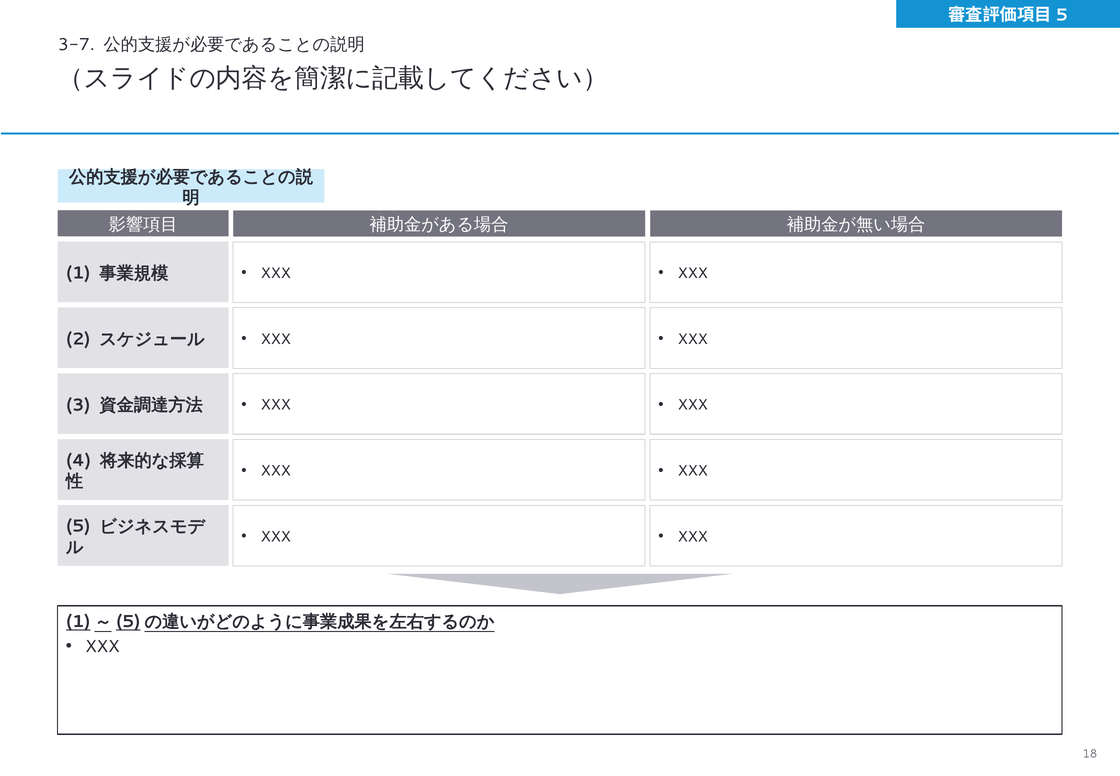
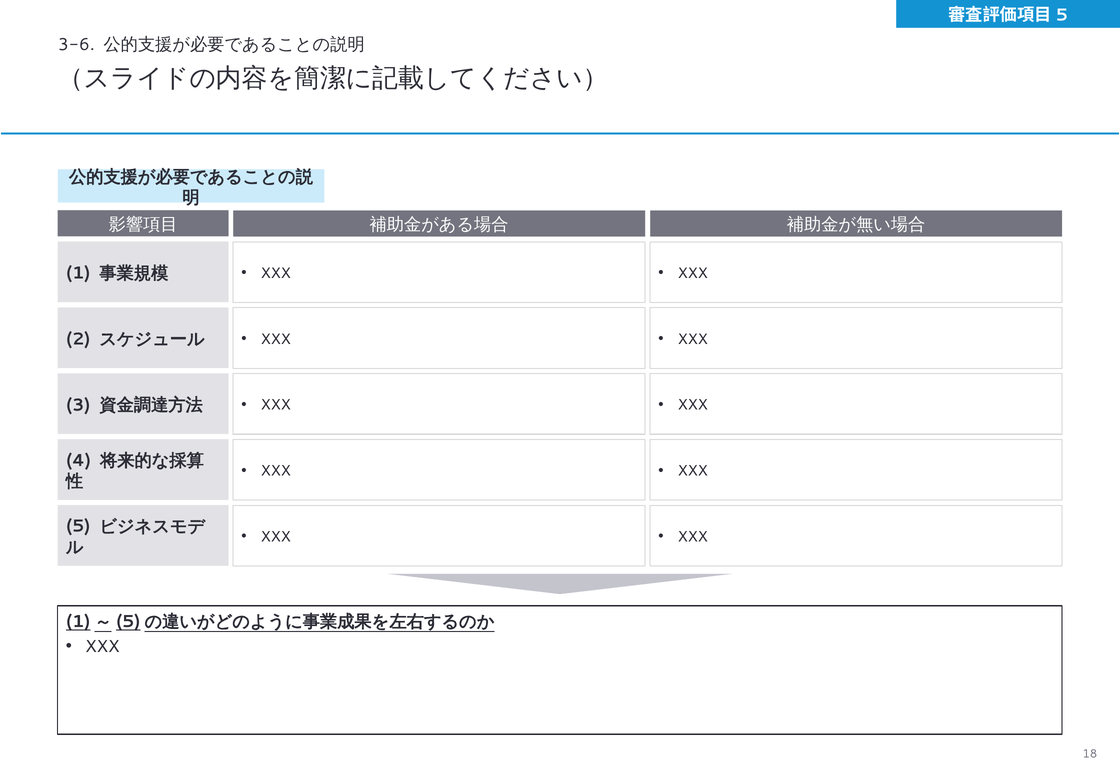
3-7: 3-7 -> 3-6
